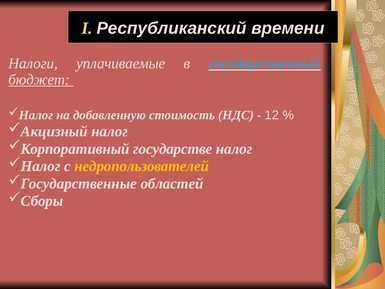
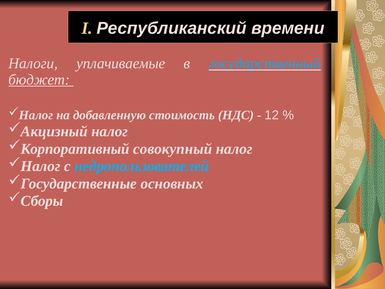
государстве: государстве -> совокупный
недропользователей colour: yellow -> light blue
областей: областей -> основных
